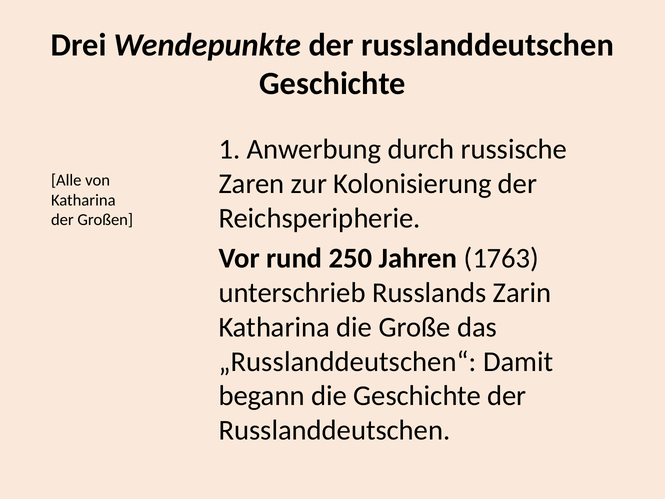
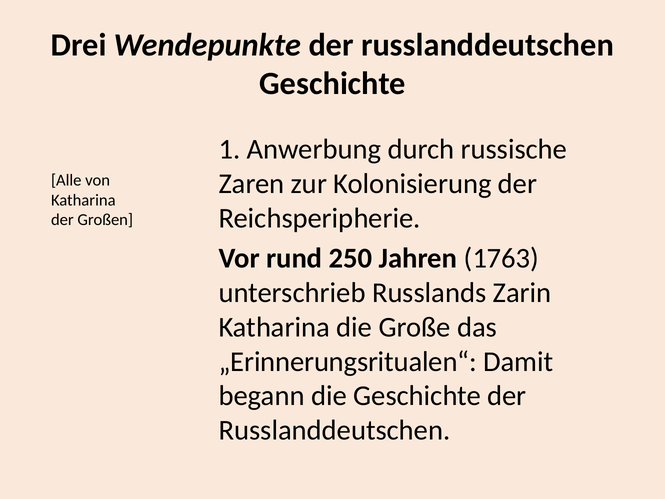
„Russlanddeutschen“: „Russlanddeutschen“ -> „Erinnerungsritualen“
